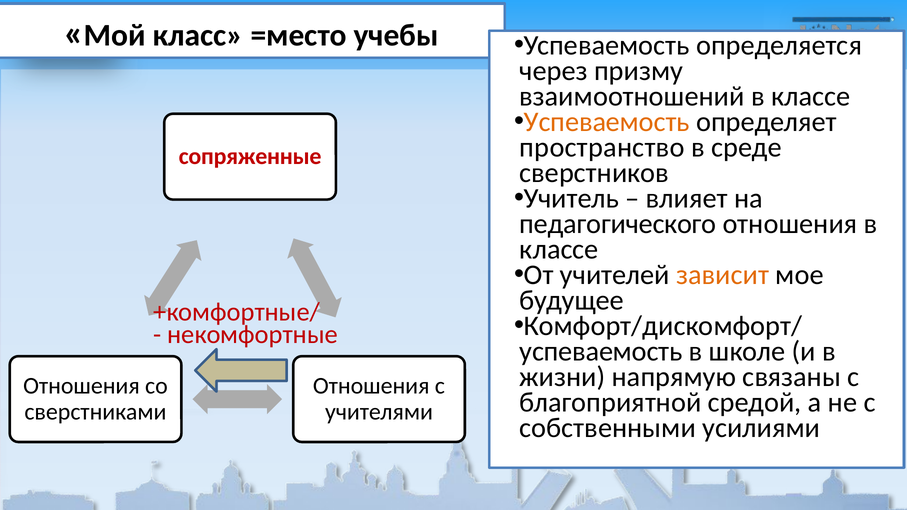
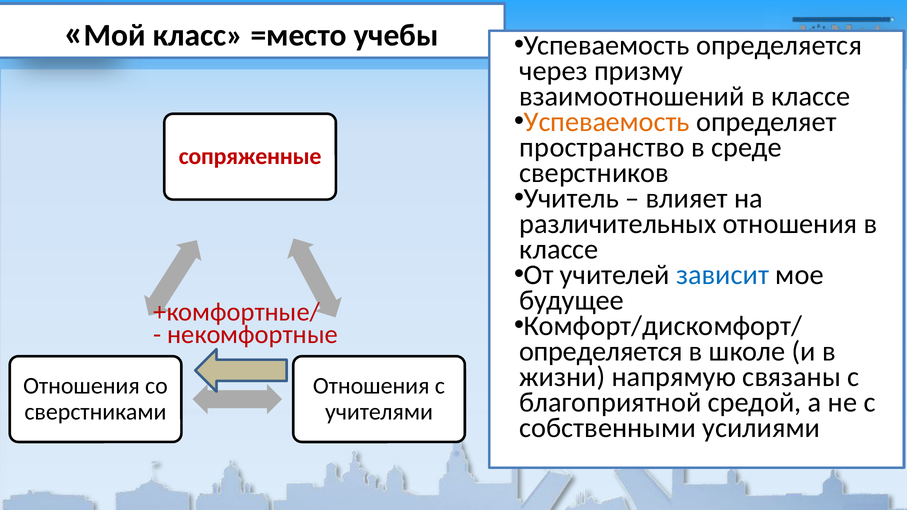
педагогического: педагогического -> различительных
зависит colour: orange -> blue
успеваемость at (601, 351): успеваемость -> определяется
